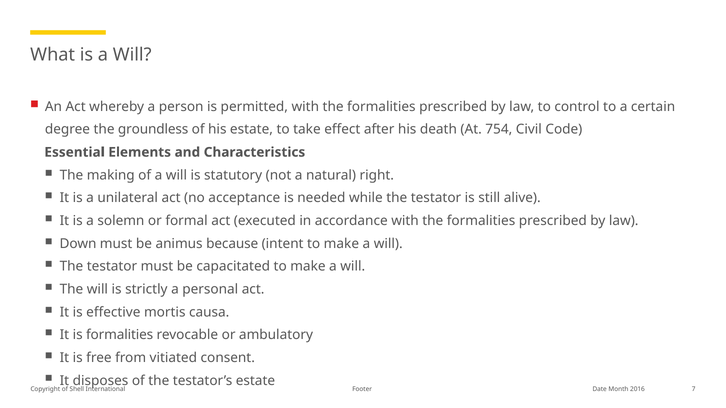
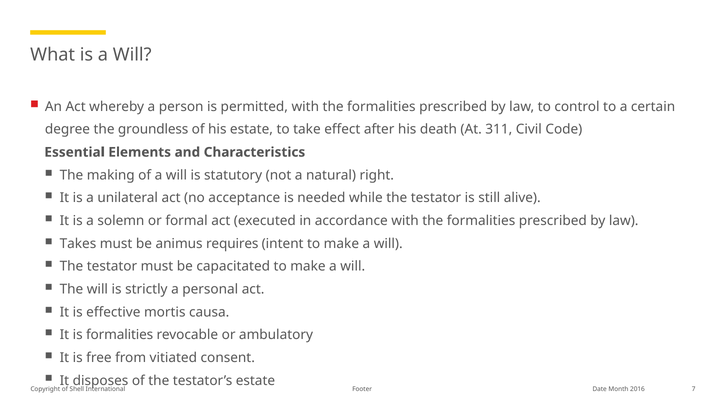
754: 754 -> 311
Down: Down -> Takes
because: because -> requires
